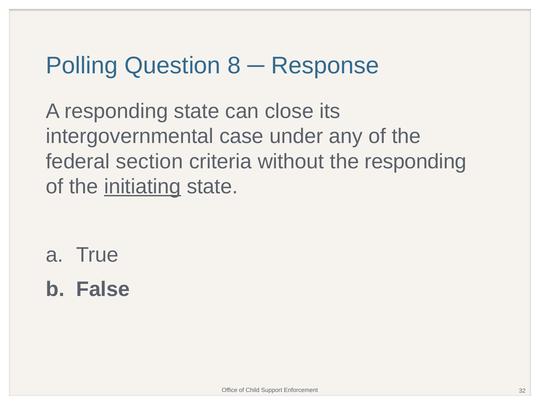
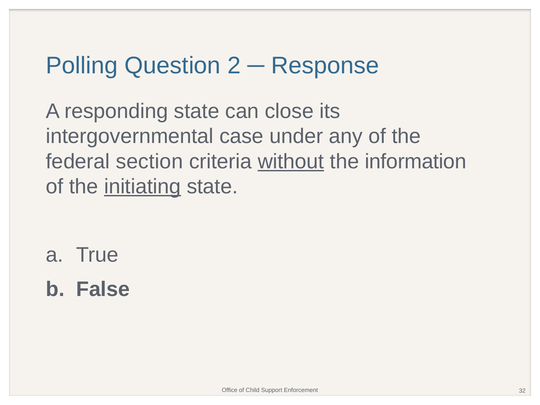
8: 8 -> 2
without underline: none -> present
the responding: responding -> information
